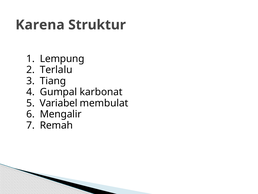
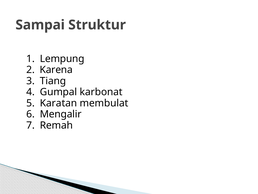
Karena: Karena -> Sampai
Terlalu: Terlalu -> Karena
Variabel: Variabel -> Karatan
